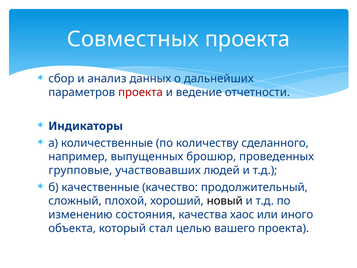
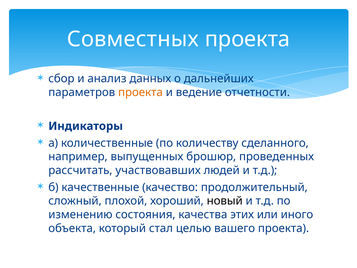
проекта at (140, 92) colour: red -> orange
групповые: групповые -> рассчитать
хаос: хаос -> этих
